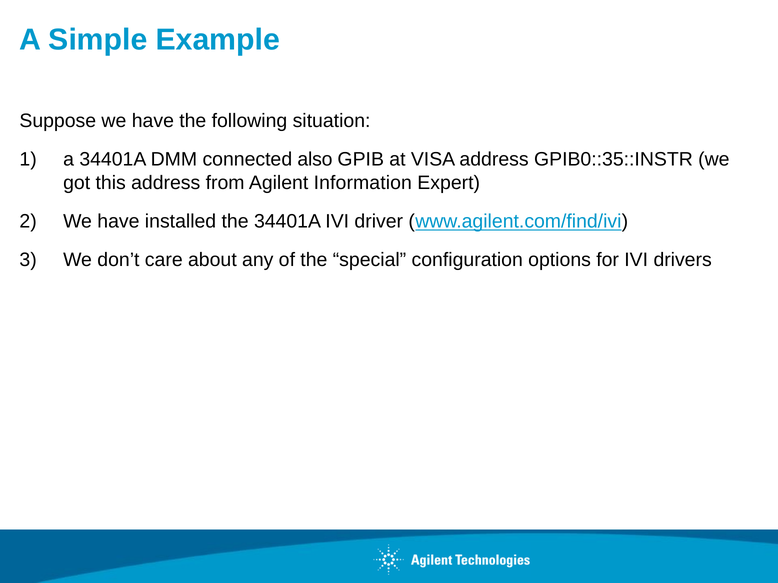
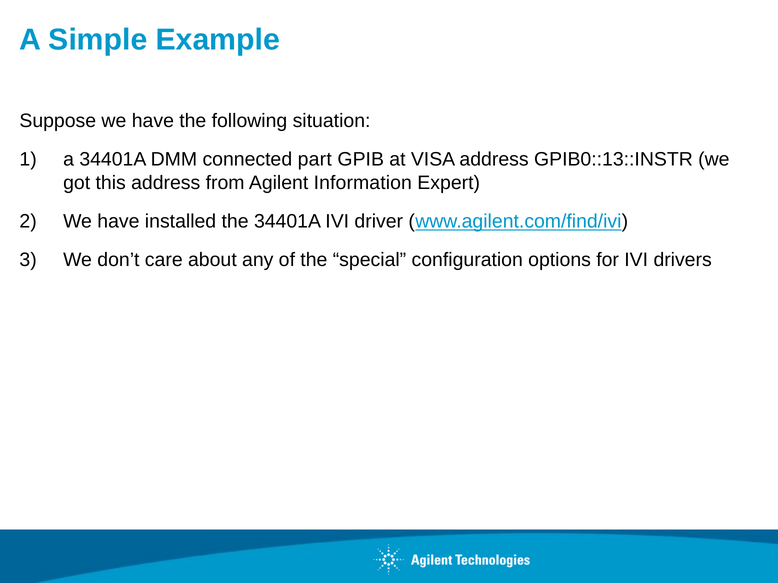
also: also -> part
GPIB0::35::INSTR: GPIB0::35::INSTR -> GPIB0::13::INSTR
